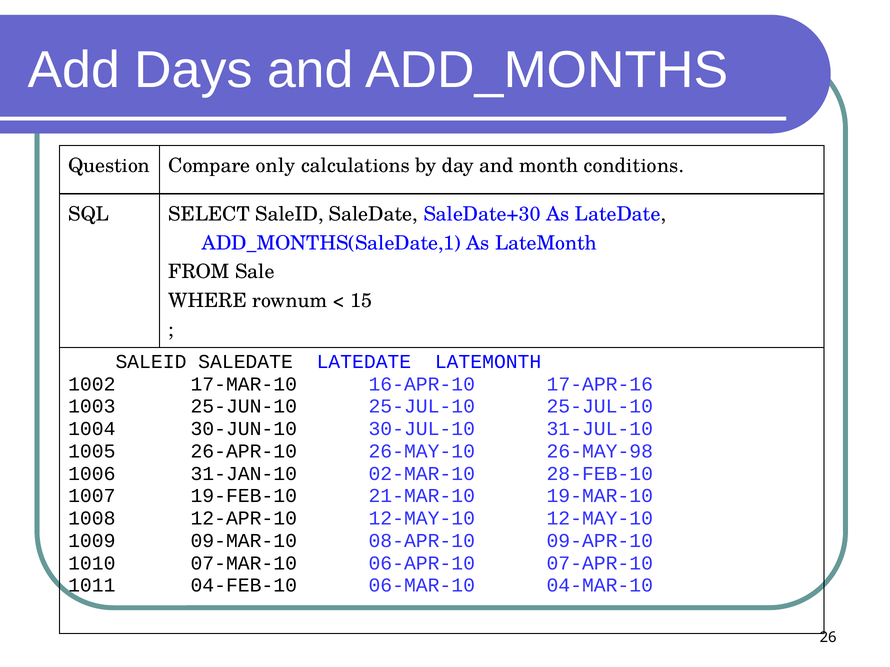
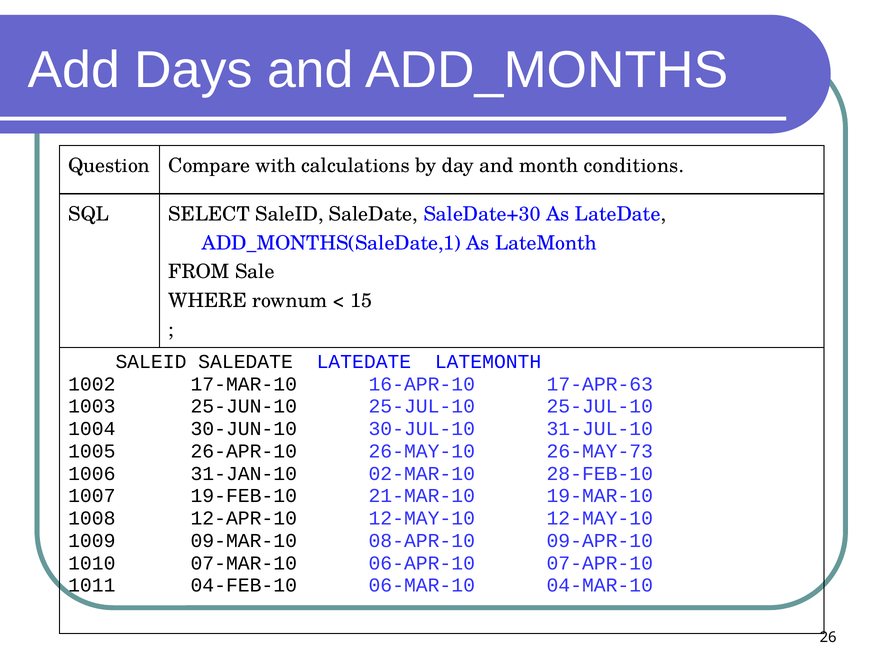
only: only -> with
17-APR-16: 17-APR-16 -> 17-APR-63
26-MAY-98: 26-MAY-98 -> 26-MAY-73
